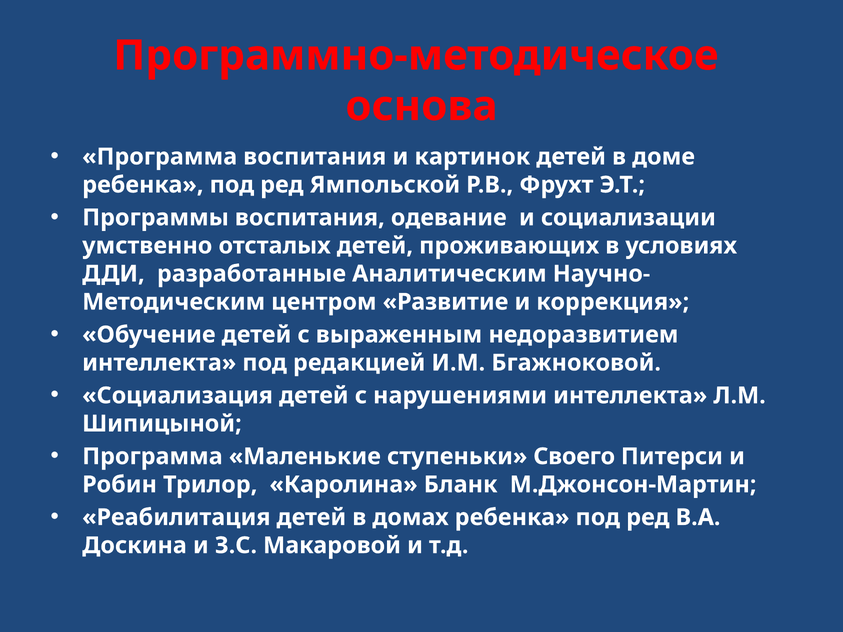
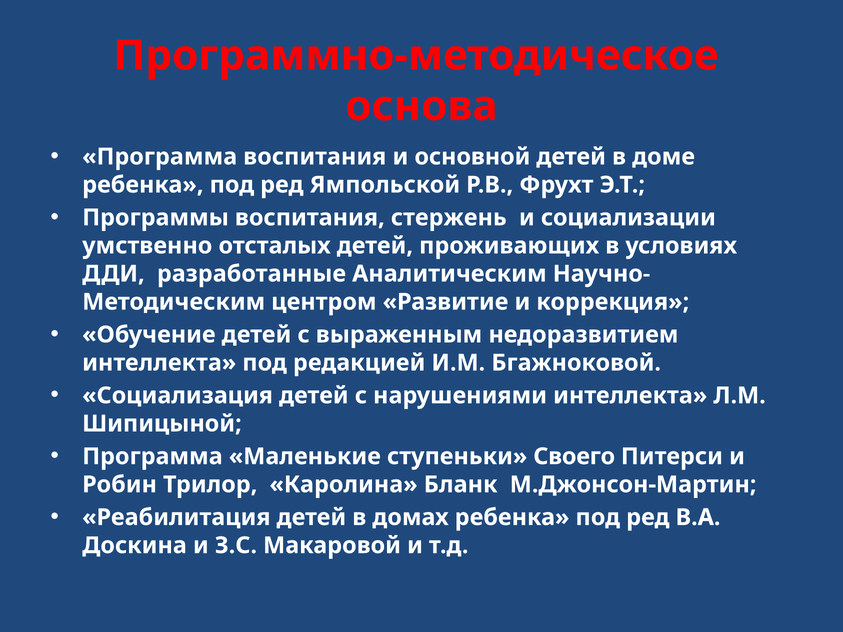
картинок: картинок -> основной
одевание: одевание -> стержень
